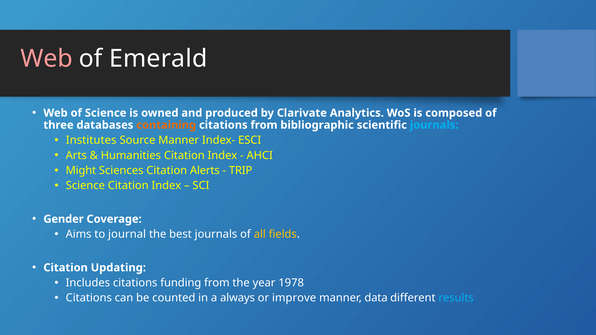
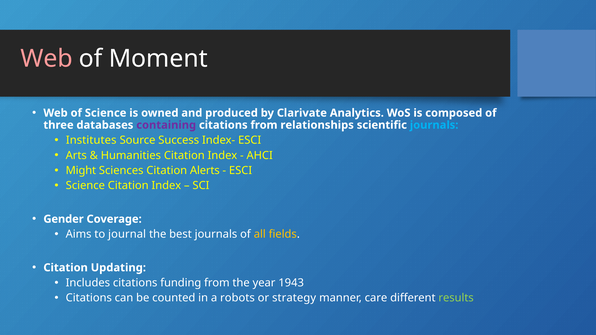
Emerald: Emerald -> Moment
containing colour: orange -> purple
bibliographic: bibliographic -> relationships
Source Manner: Manner -> Success
TRIP at (241, 171): TRIP -> ESCI
1978: 1978 -> 1943
always: always -> robots
improve: improve -> strategy
data: data -> care
results colour: light blue -> light green
